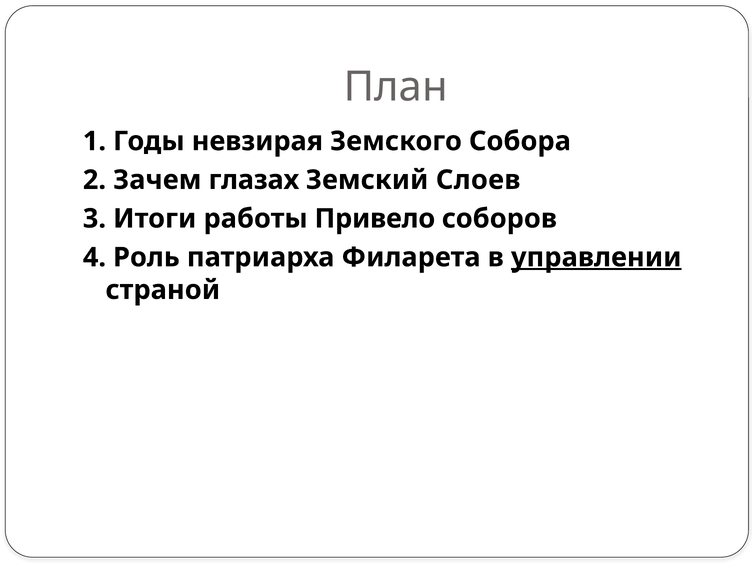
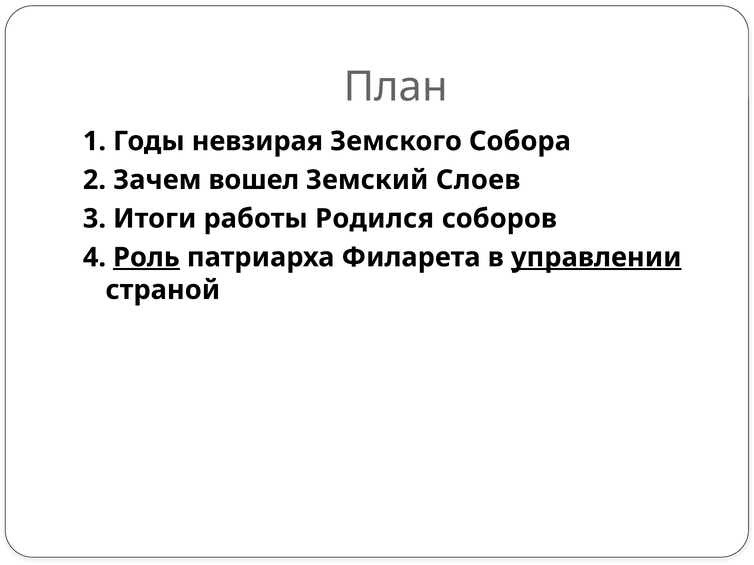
глазах: глазах -> вошел
Привело: Привело -> Родился
Роль underline: none -> present
